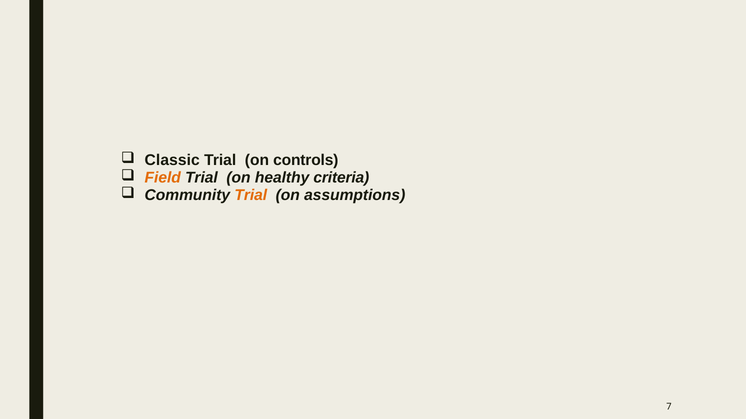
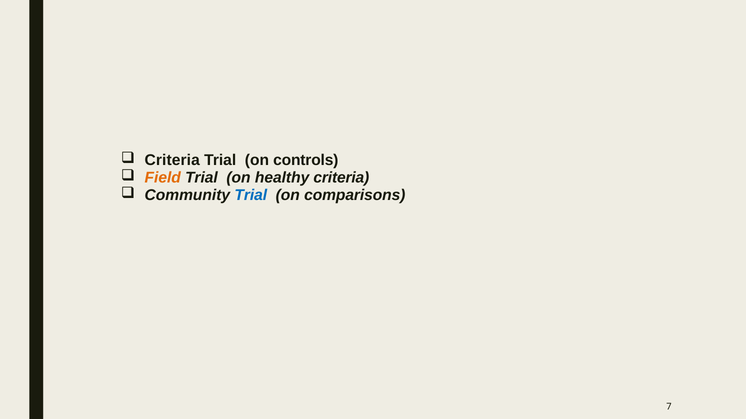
Classic at (172, 160): Classic -> Criteria
Trial at (251, 195) colour: orange -> blue
assumptions: assumptions -> comparisons
